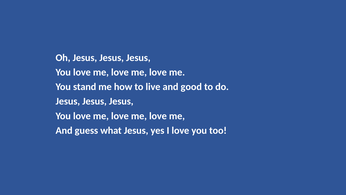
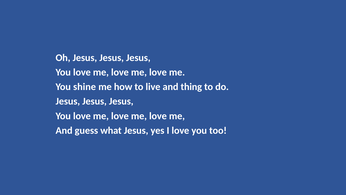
stand: stand -> shine
good: good -> thing
